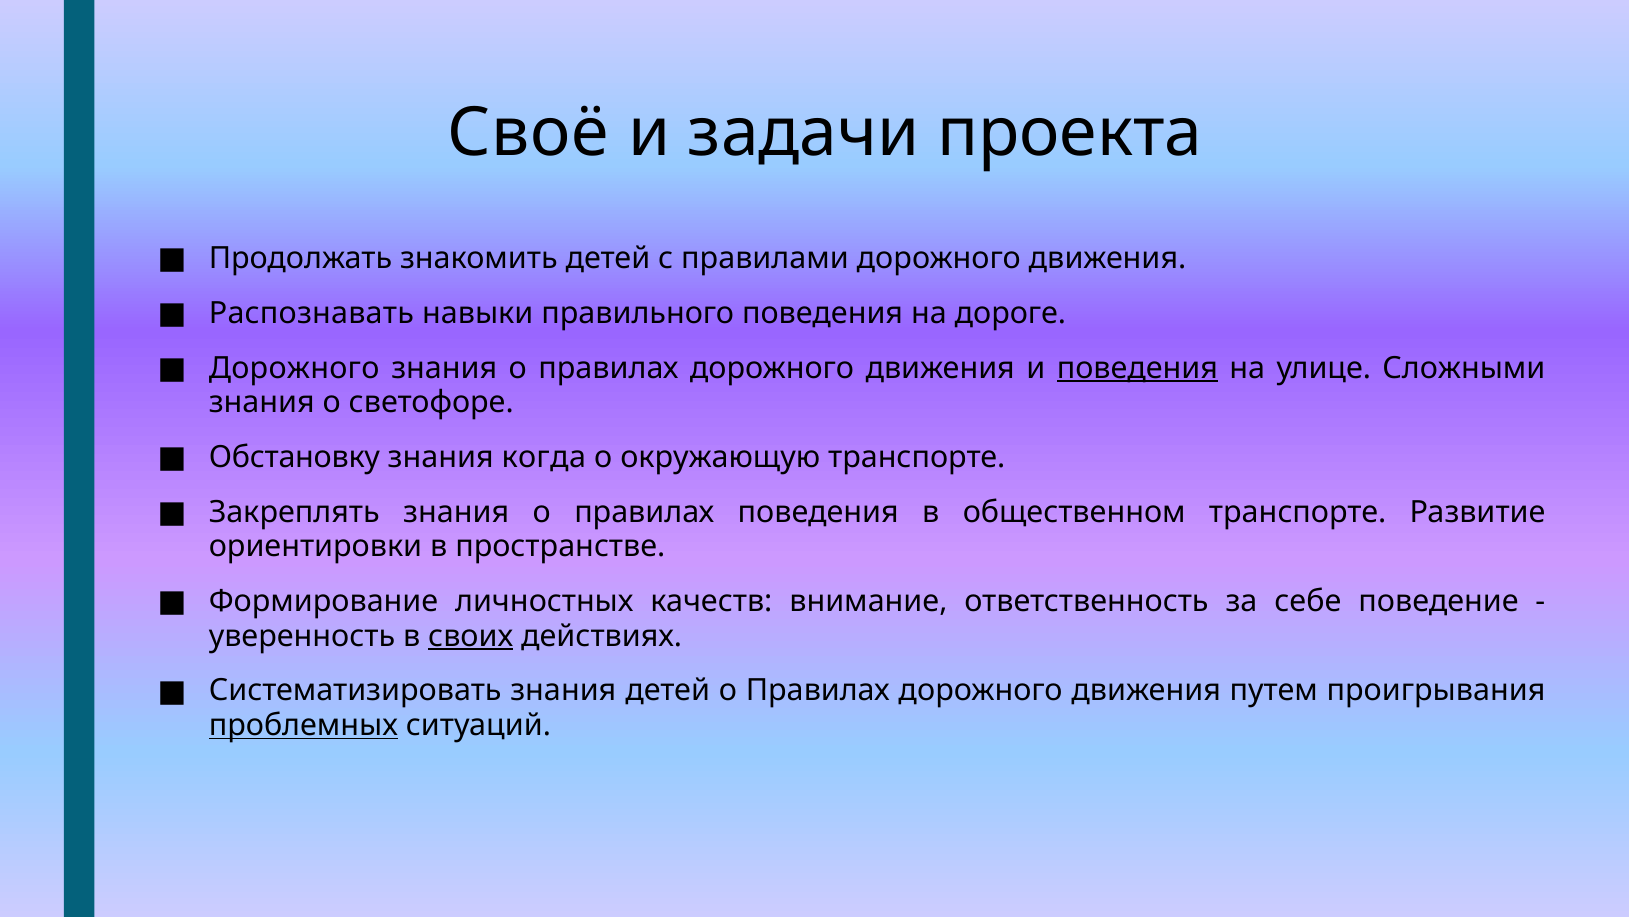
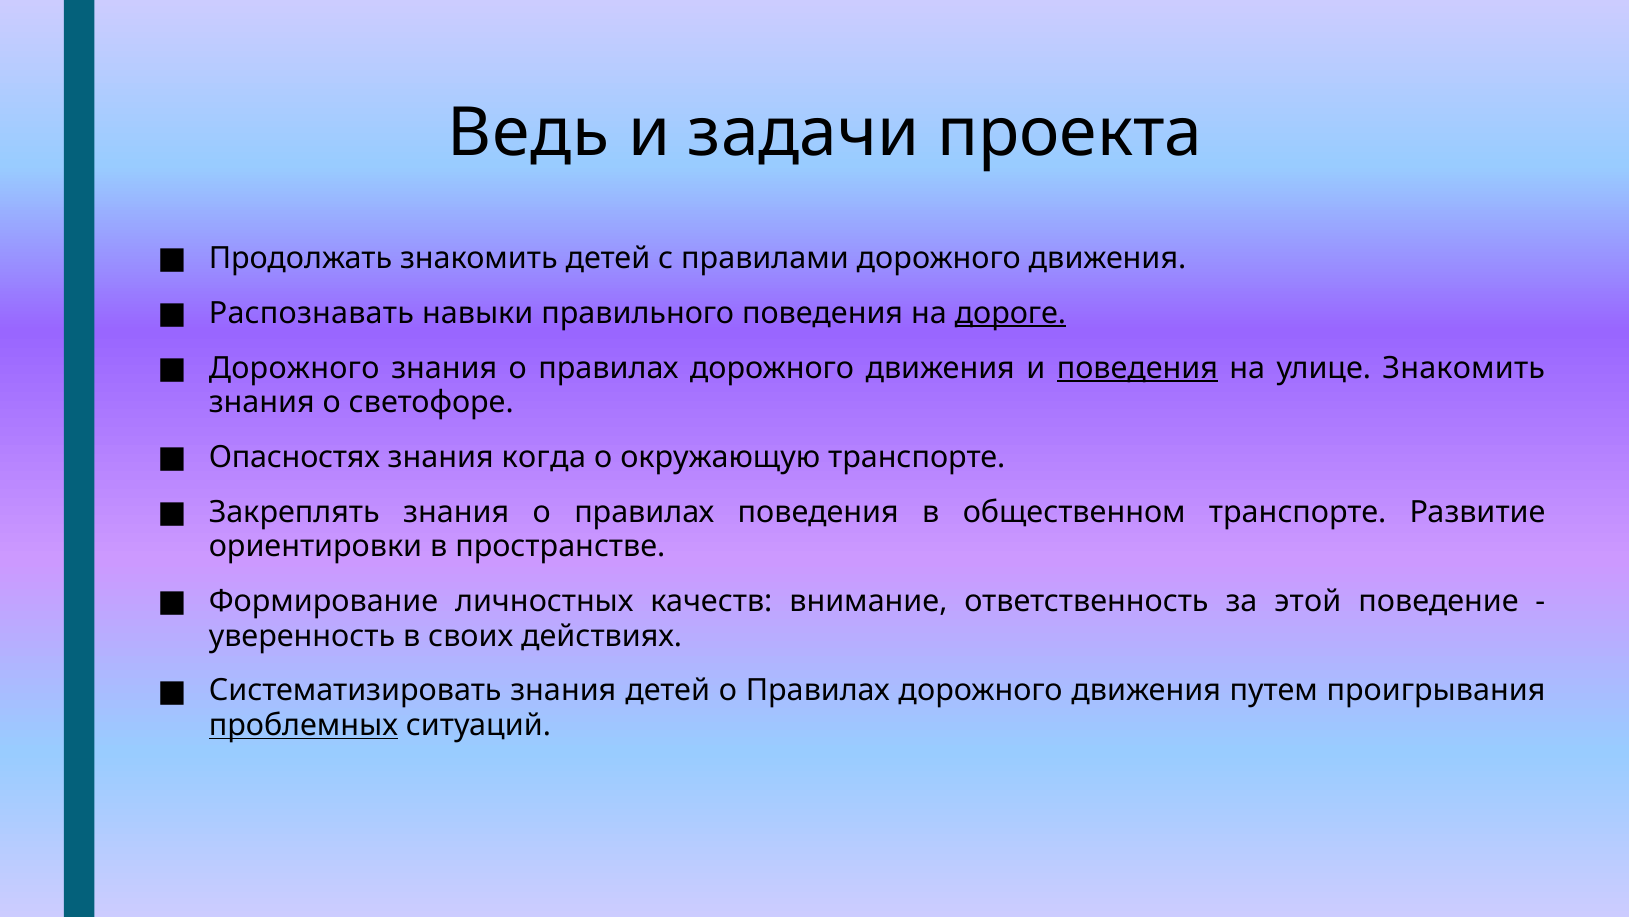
Своё: Своё -> Ведь
дороге underline: none -> present
улице Сложными: Сложными -> Знакомить
Обстановку: Обстановку -> Опасностях
себе: себе -> этой
своих underline: present -> none
